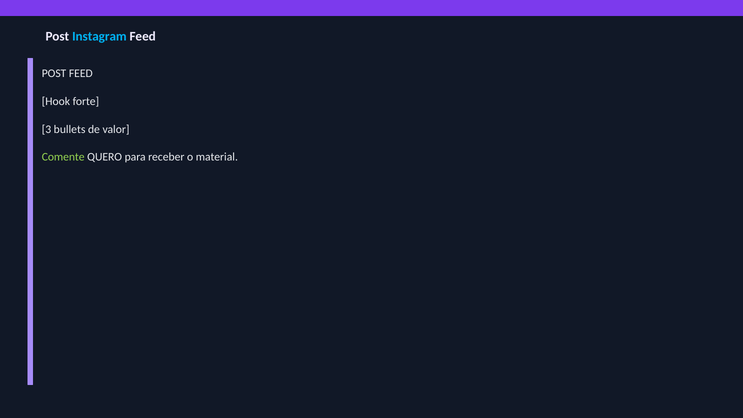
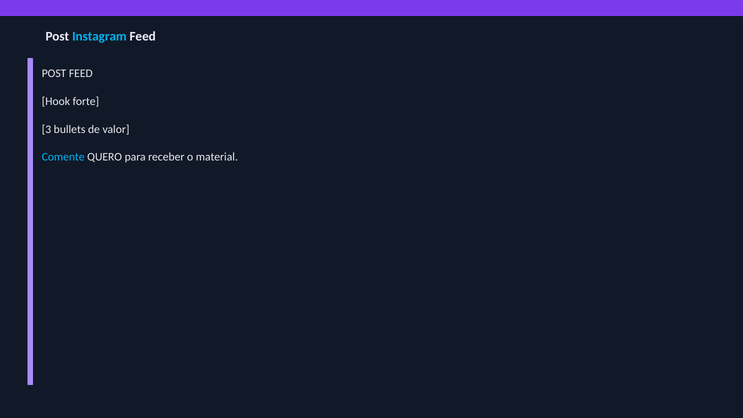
Comente colour: light green -> light blue
